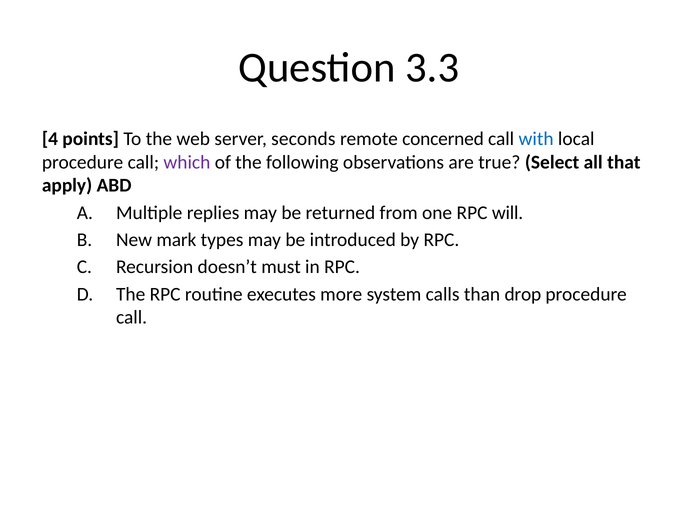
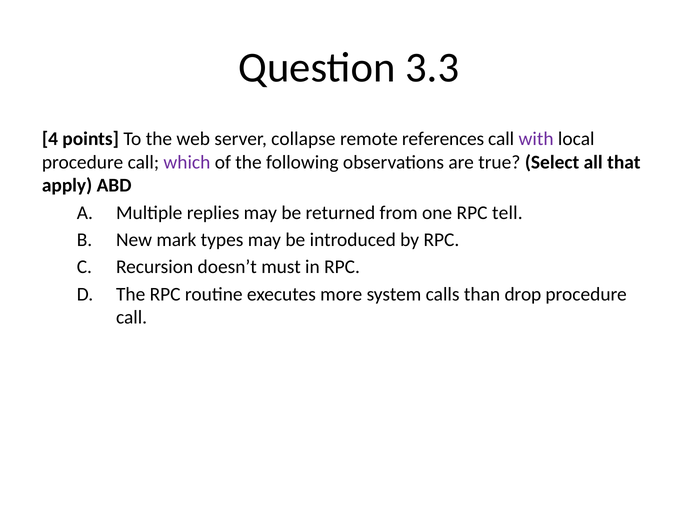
seconds: seconds -> collapse
concerned: concerned -> references
with colour: blue -> purple
will: will -> tell
